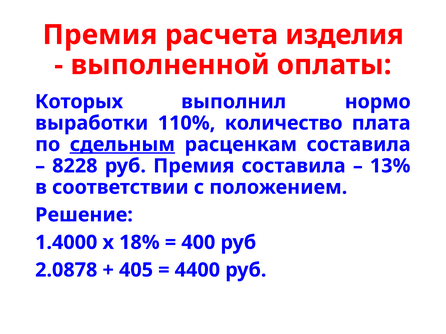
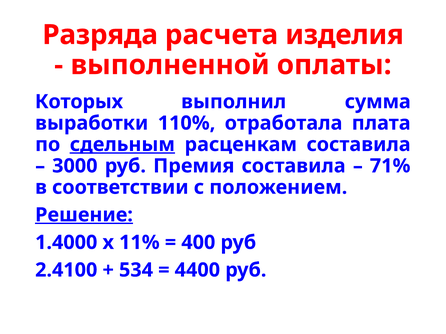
Премия at (100, 35): Премия -> Разряда
нормо: нормо -> сумма
количество: количество -> отработала
8228: 8228 -> 3000
13%: 13% -> 71%
Решение underline: none -> present
18%: 18% -> 11%
2.0878: 2.0878 -> 2.4100
405: 405 -> 534
